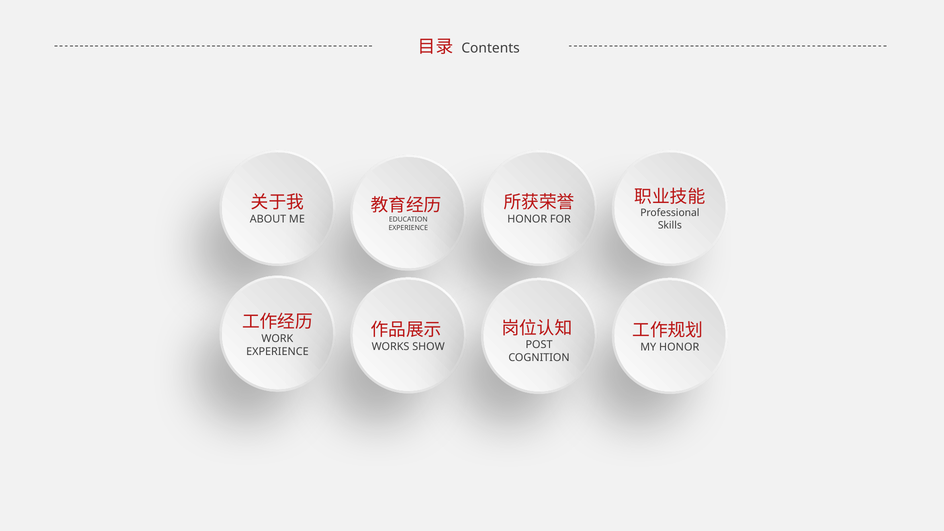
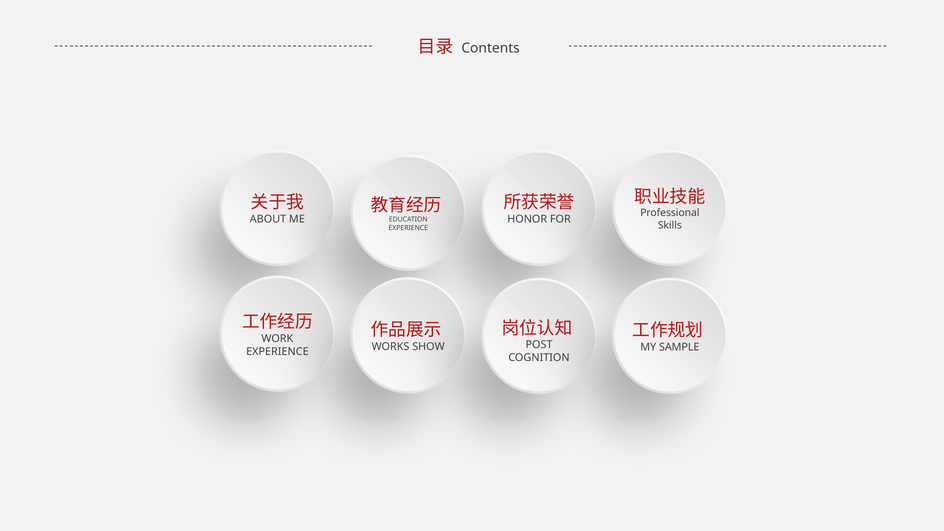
HONOR at (679, 347): HONOR -> SAMPLE
